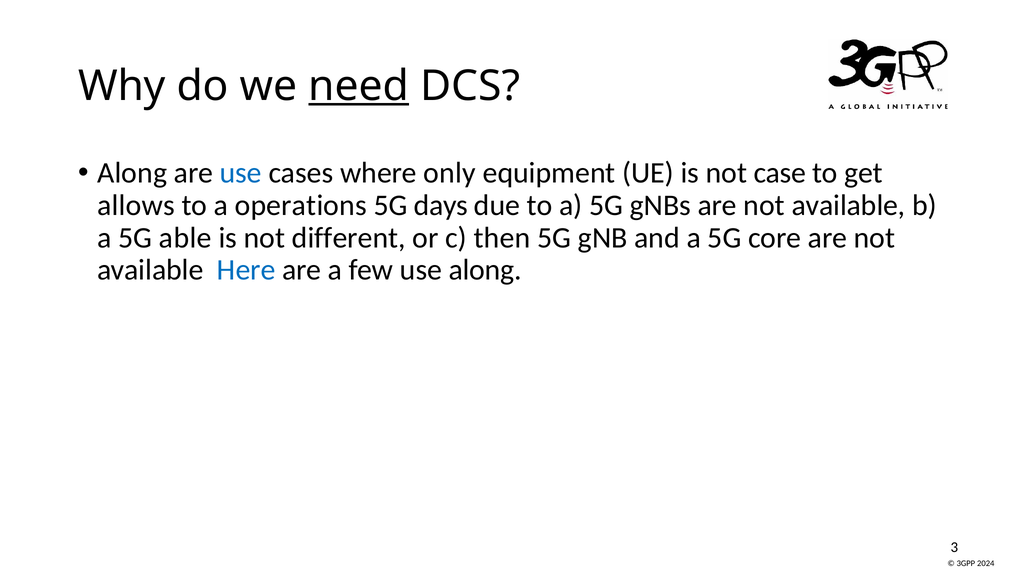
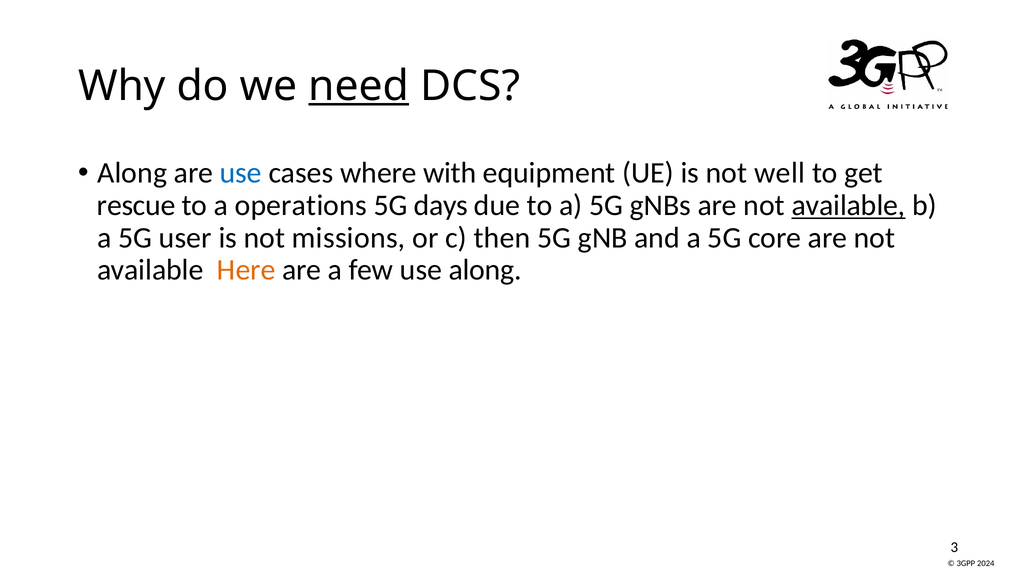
only: only -> with
case: case -> well
allows: allows -> rescue
available at (848, 205) underline: none -> present
able: able -> user
different: different -> missions
Here colour: blue -> orange
